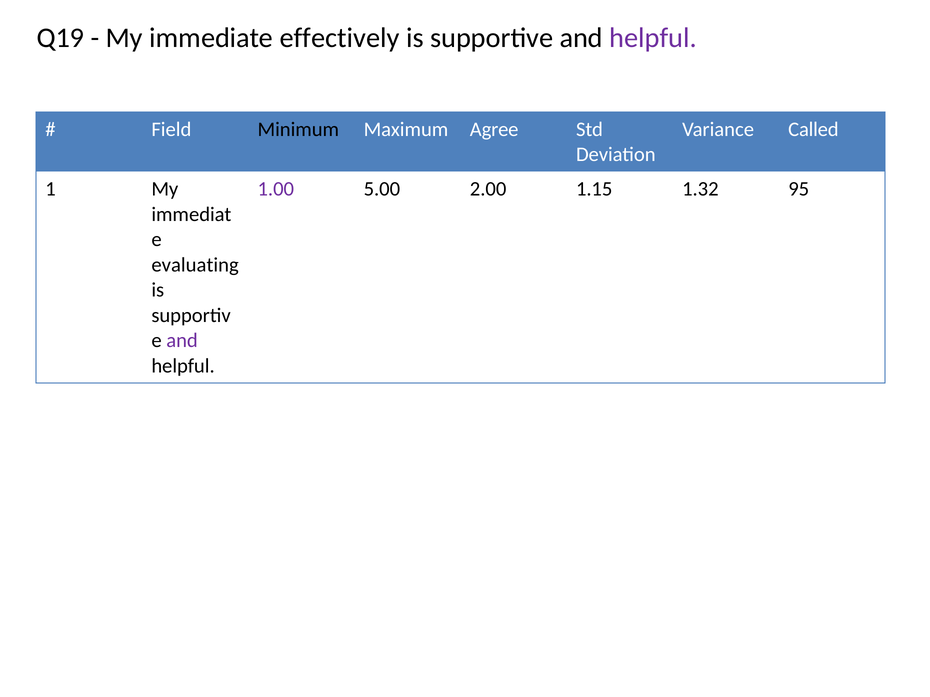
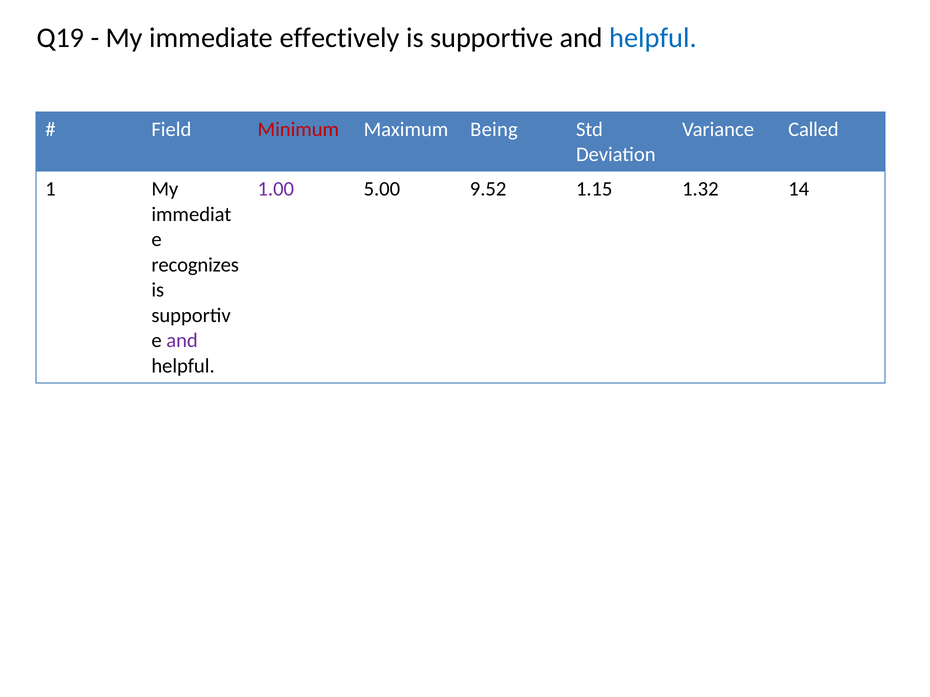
helpful at (653, 38) colour: purple -> blue
Minimum colour: black -> red
Agree: Agree -> Being
2.00: 2.00 -> 9.52
95: 95 -> 14
evaluating: evaluating -> recognizes
